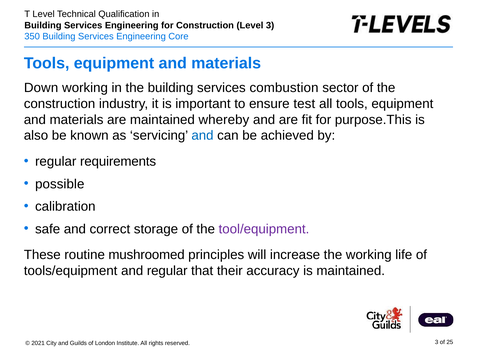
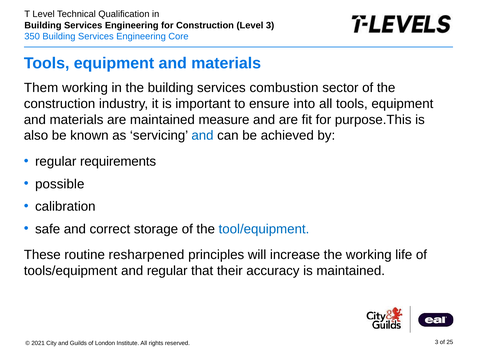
Down: Down -> Them
test: test -> into
whereby: whereby -> measure
tool/equipment colour: purple -> blue
mushroomed: mushroomed -> resharpened
